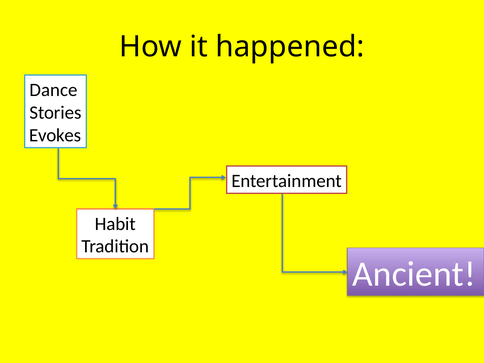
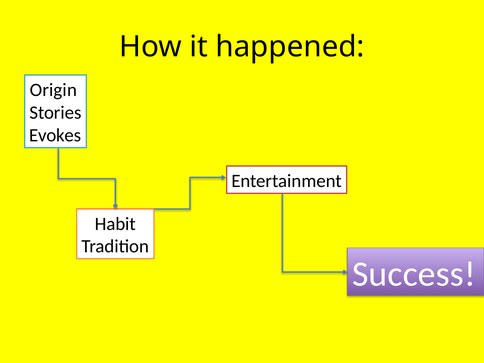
Dance: Dance -> Origin
Ancient: Ancient -> Success
